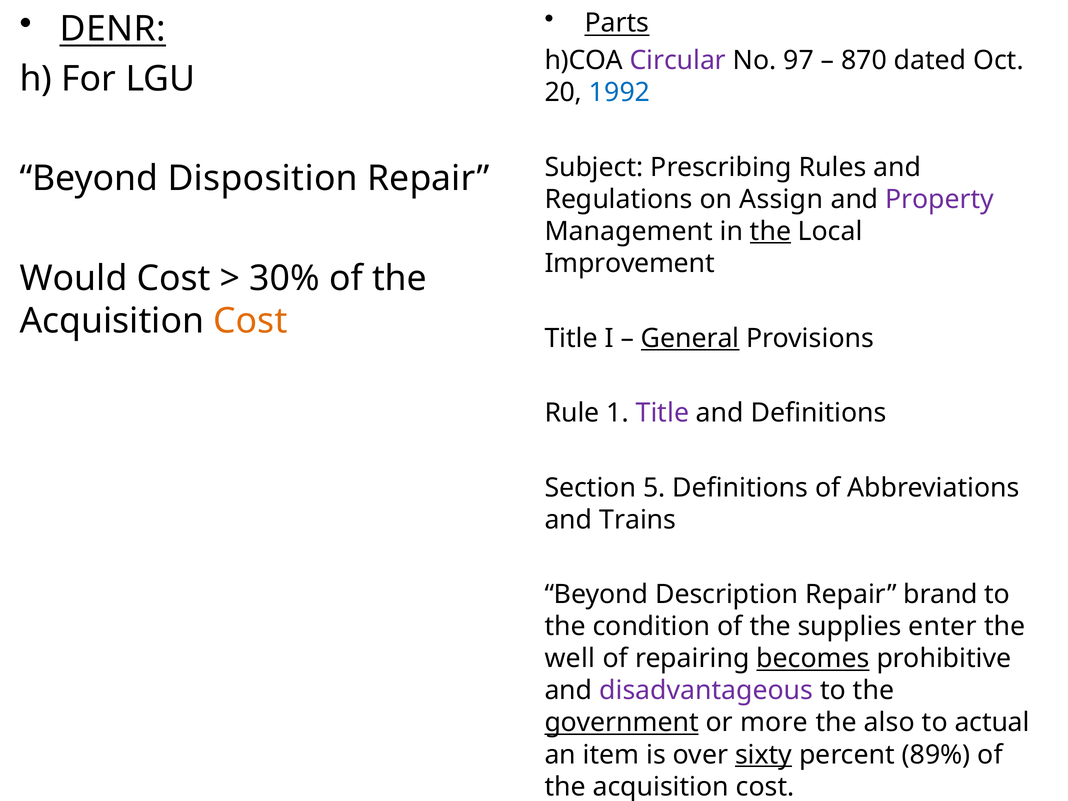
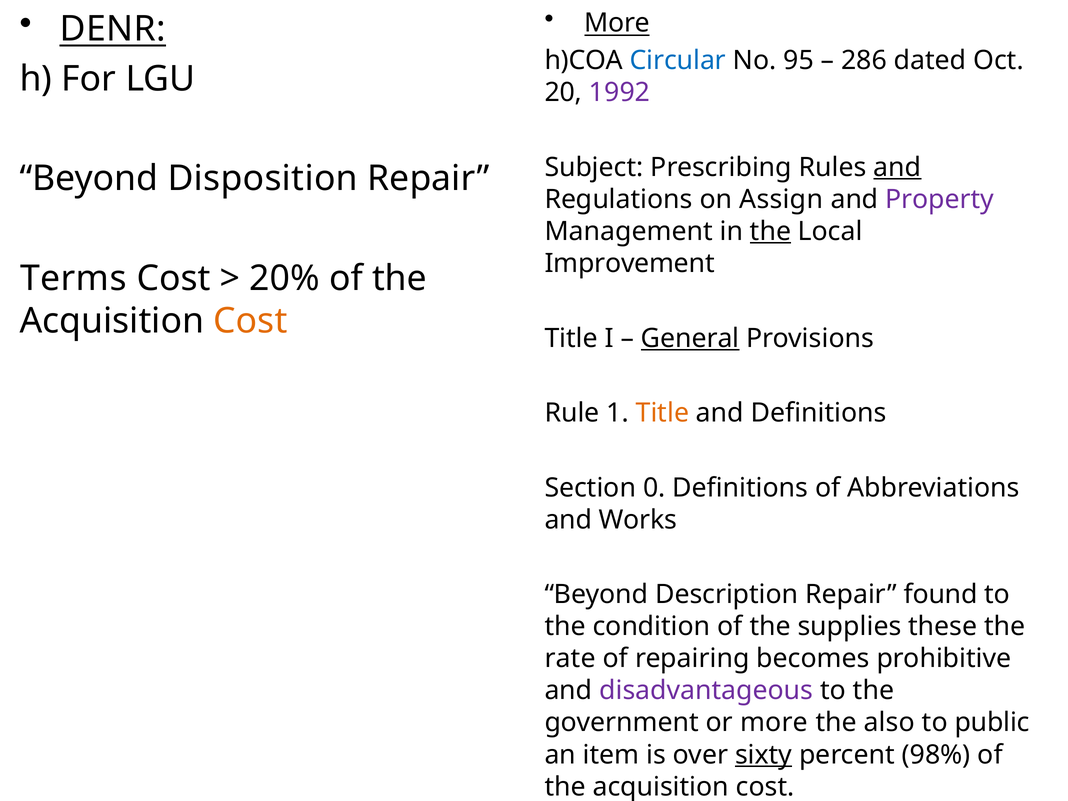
Parts at (617, 23): Parts -> More
Circular colour: purple -> blue
97: 97 -> 95
870: 870 -> 286
1992 colour: blue -> purple
and at (897, 167) underline: none -> present
Would: Would -> Terms
30%: 30% -> 20%
Title at (662, 413) colour: purple -> orange
5: 5 -> 0
Trains: Trains -> Works
brand: brand -> found
enter: enter -> these
well: well -> rate
becomes underline: present -> none
government underline: present -> none
actual: actual -> public
89%: 89% -> 98%
